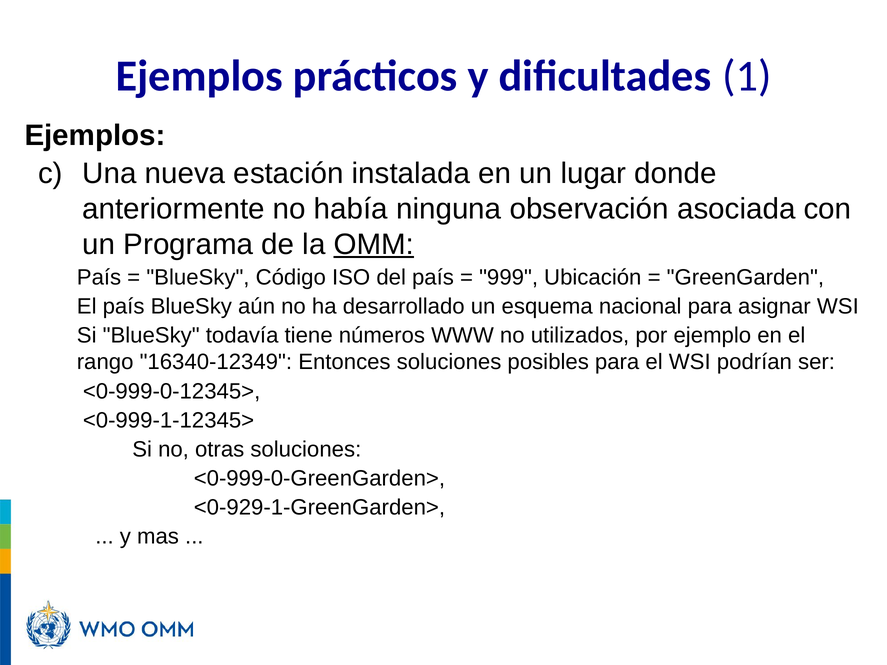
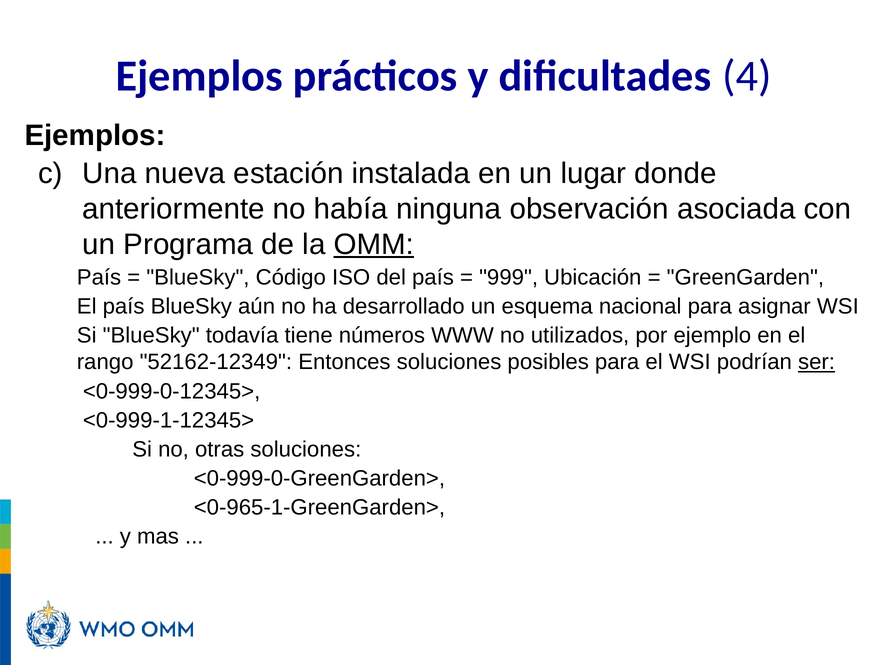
1: 1 -> 4
16340-12349: 16340-12349 -> 52162-12349
ser underline: none -> present
<0-929-1-GreenGarden>: <0-929-1-GreenGarden> -> <0-965-1-GreenGarden>
